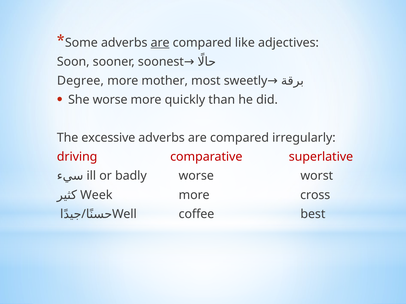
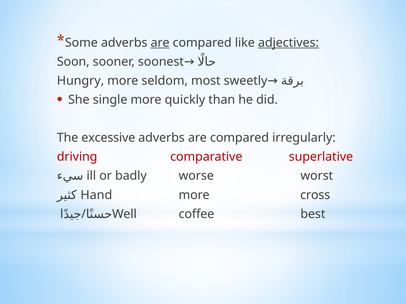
adjectives underline: none -> present
Degree: Degree -> Hungry
mother: mother -> seldom
She worse: worse -> single
Week: Week -> Hand
